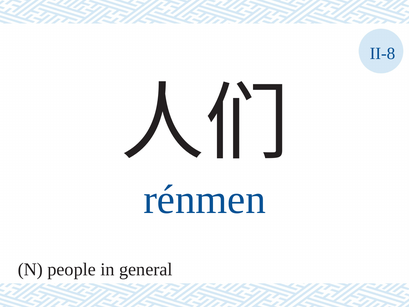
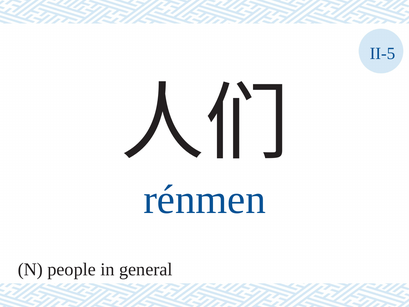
II-8: II-8 -> II-5
